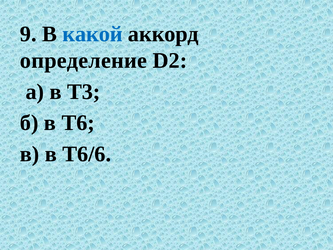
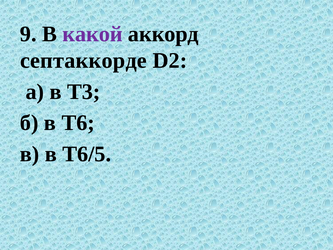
какой colour: blue -> purple
определение: определение -> септаккорде
Т6/6: Т6/6 -> Т6/5
